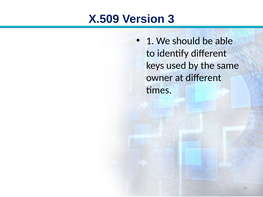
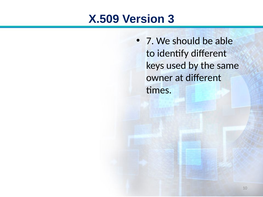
1: 1 -> 7
